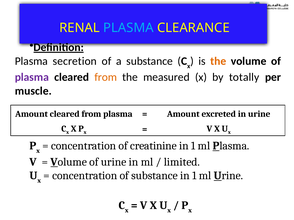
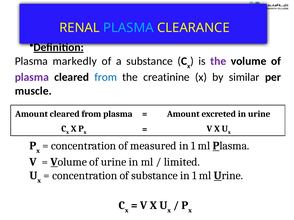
secretion: secretion -> markedly
the at (218, 61) colour: orange -> purple
from at (106, 77) colour: orange -> blue
measured: measured -> creatinine
totally: totally -> similar
creatinine: creatinine -> measured
